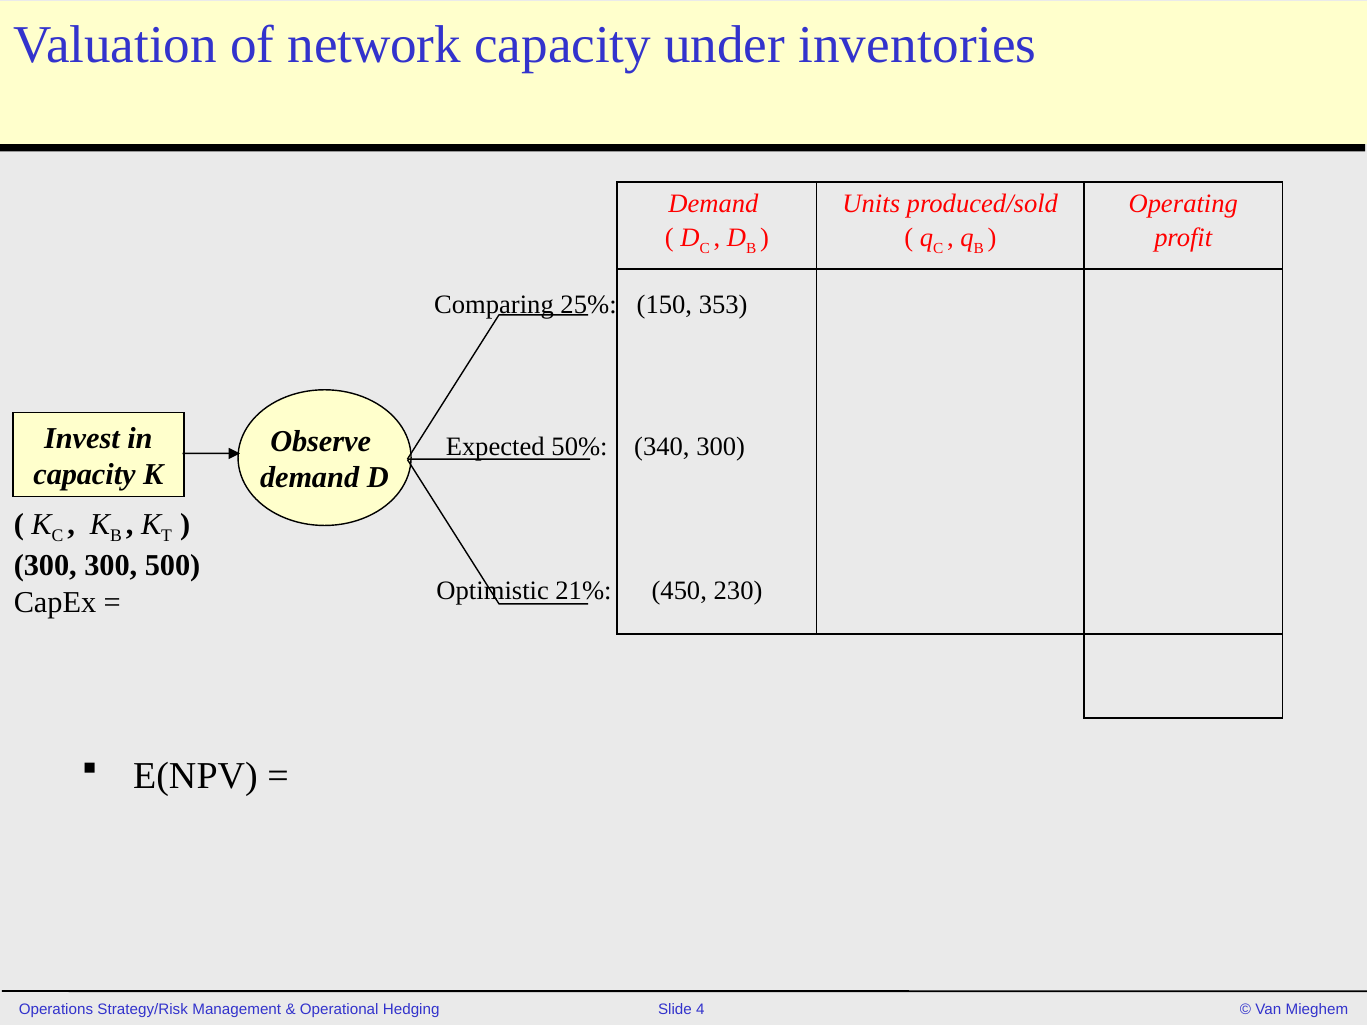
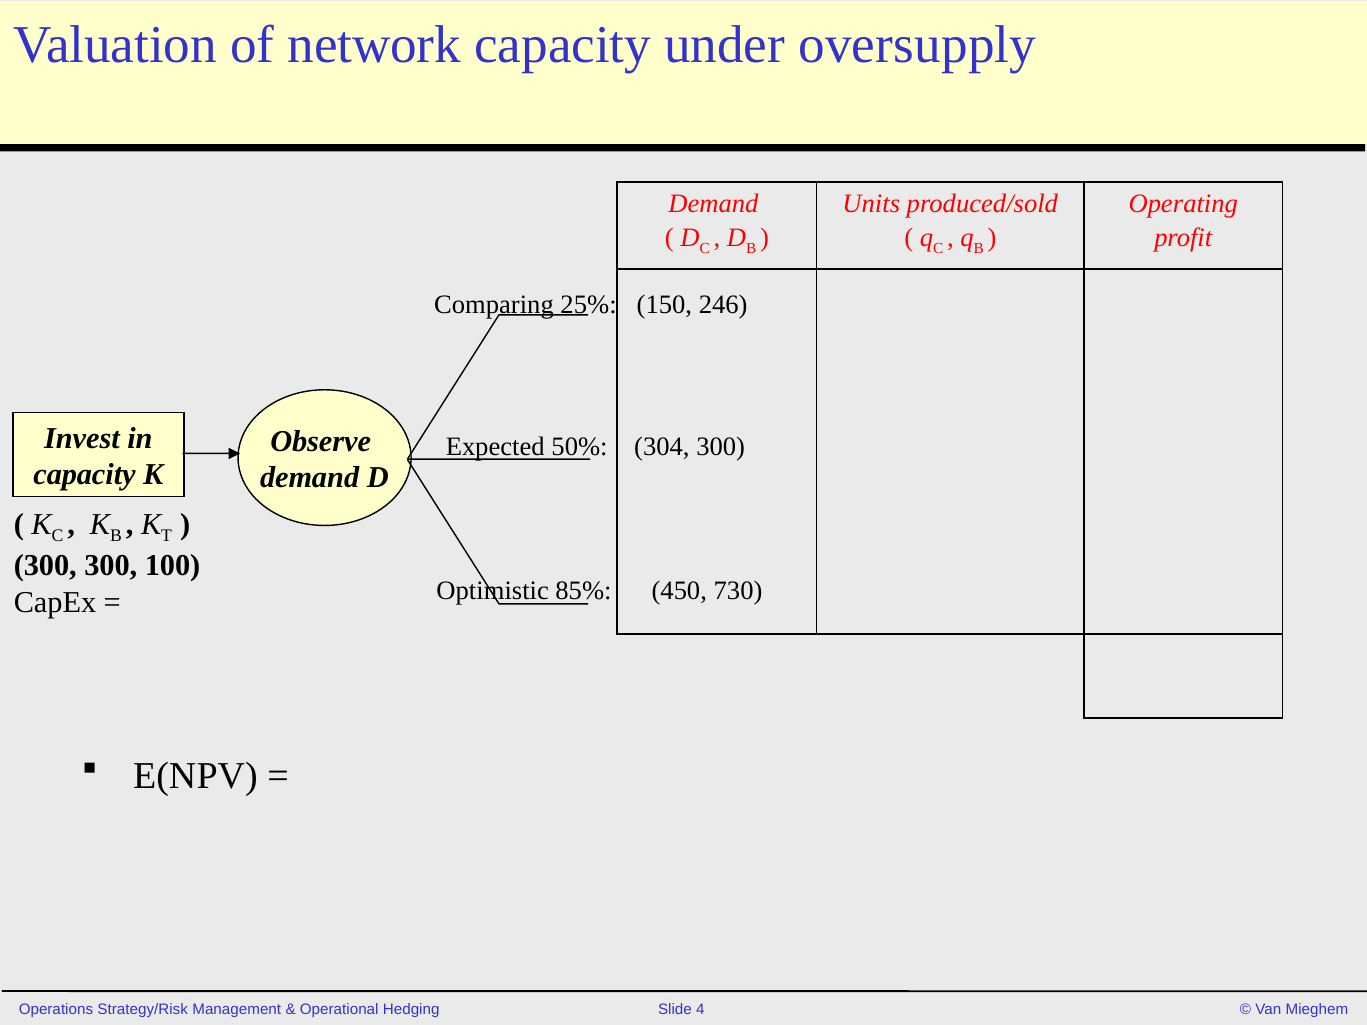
inventories: inventories -> oversupply
353: 353 -> 246
340: 340 -> 304
500: 500 -> 100
21%: 21% -> 85%
230: 230 -> 730
